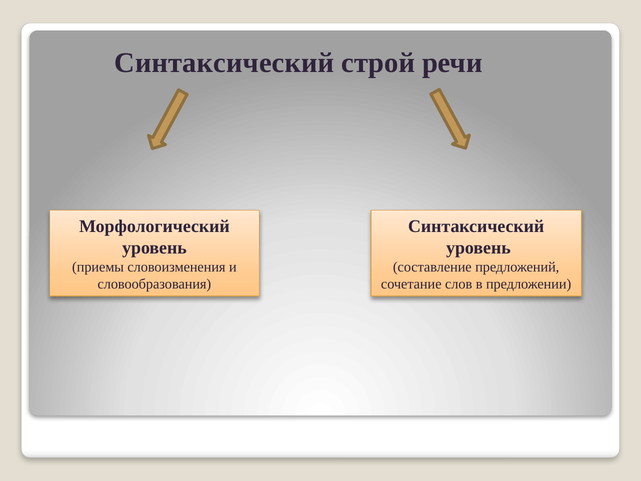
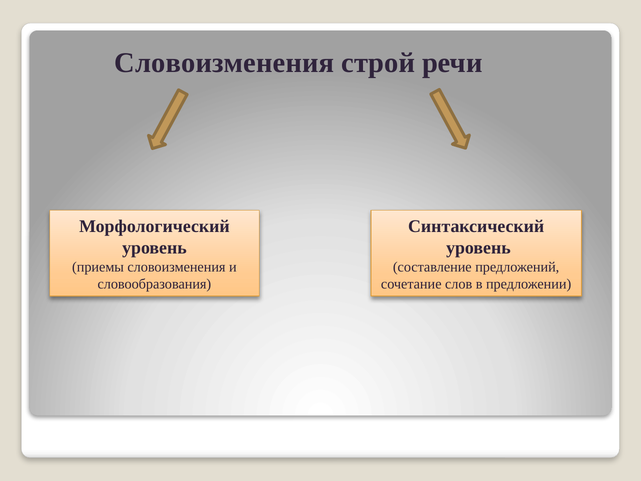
Синтаксический at (224, 63): Синтаксический -> Словоизменения
